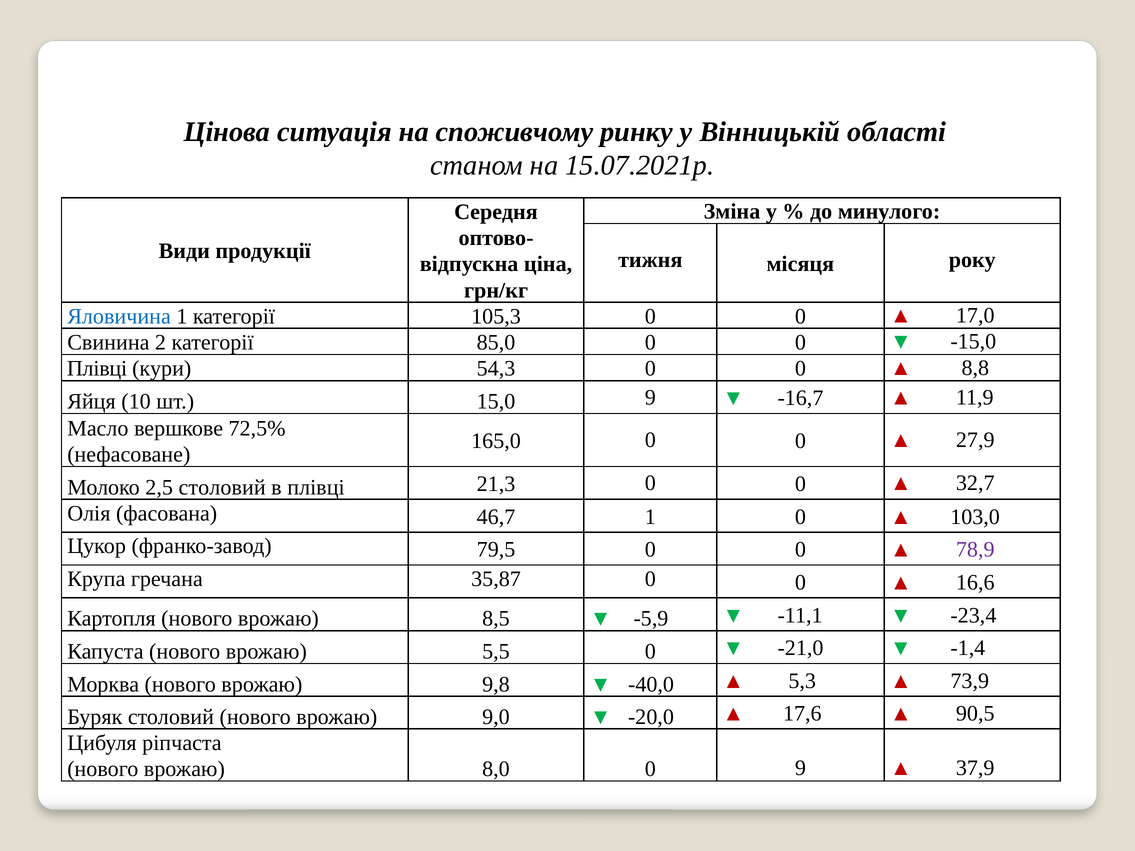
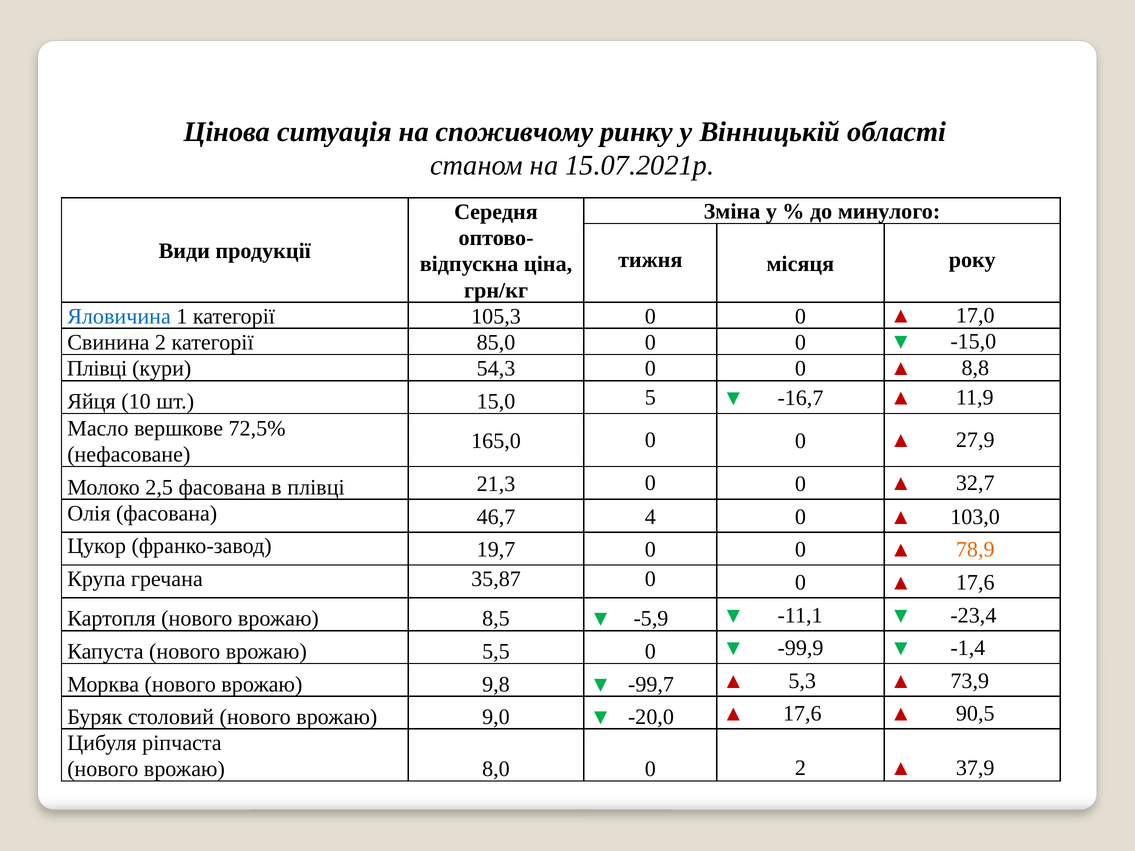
15,0 9: 9 -> 5
2,5 столовий: столовий -> фасована
46,7 1: 1 -> 4
79,5: 79,5 -> 19,7
78,9 colour: purple -> orange
16,6 at (975, 583): 16,6 -> 17,6
-21,0: -21,0 -> -99,9
-40,0: -40,0 -> -99,7
0 9: 9 -> 2
